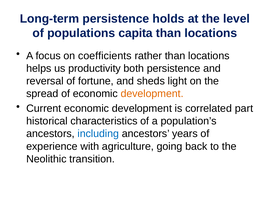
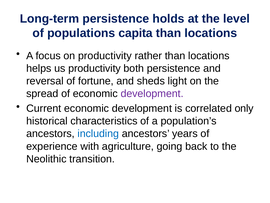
on coefficients: coefficients -> productivity
development at (152, 93) colour: orange -> purple
part: part -> only
